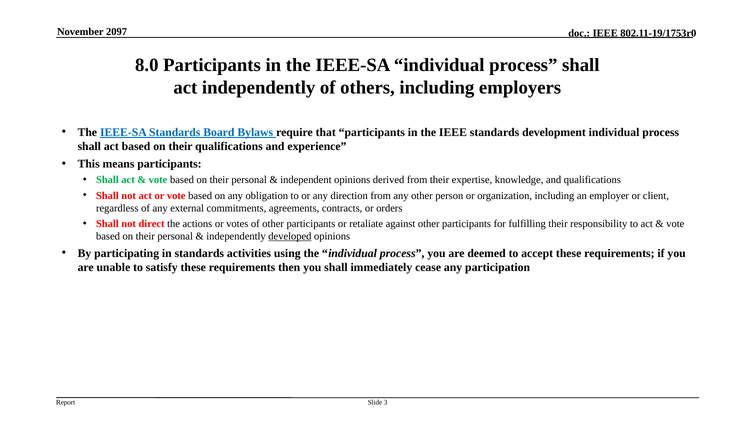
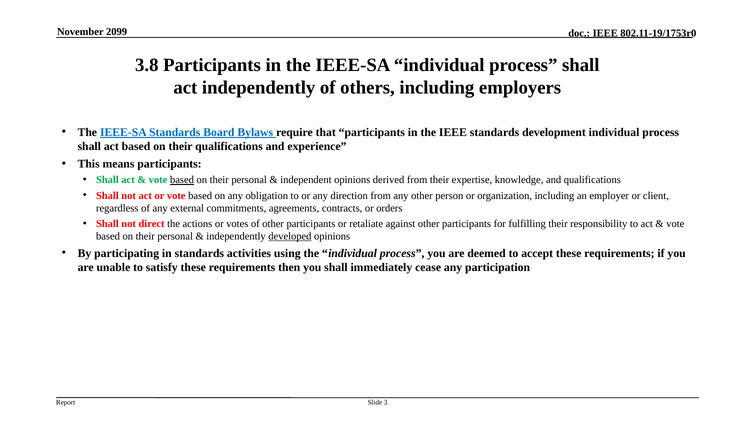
2097: 2097 -> 2099
8.0: 8.0 -> 3.8
based at (182, 180) underline: none -> present
